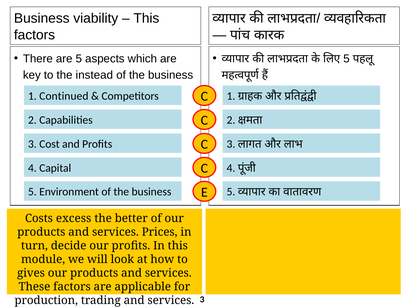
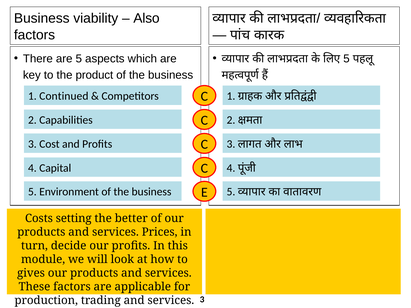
This at (146, 18): This -> Also
instead: instead -> product
excess: excess -> setting
